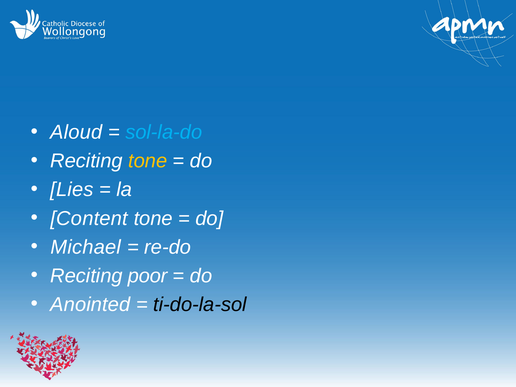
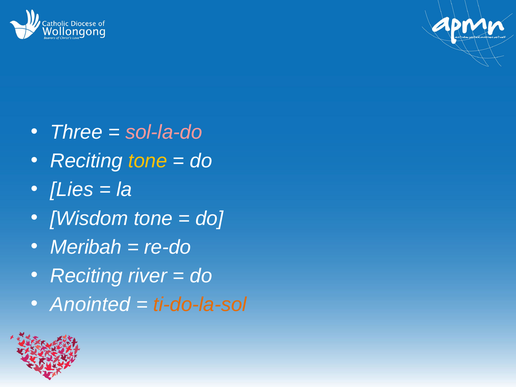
Aloud: Aloud -> Three
sol-la-do colour: light blue -> pink
Content: Content -> Wisdom
Michael: Michael -> Meribah
poor: poor -> river
ti-do-la-sol colour: black -> orange
